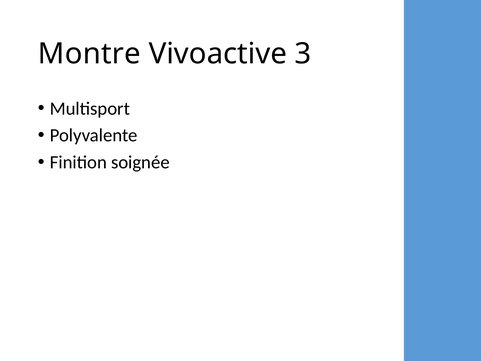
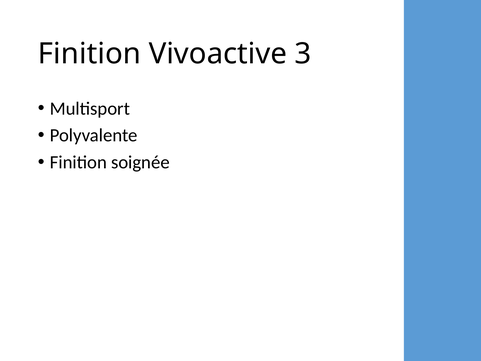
Montre at (89, 54): Montre -> Finition
